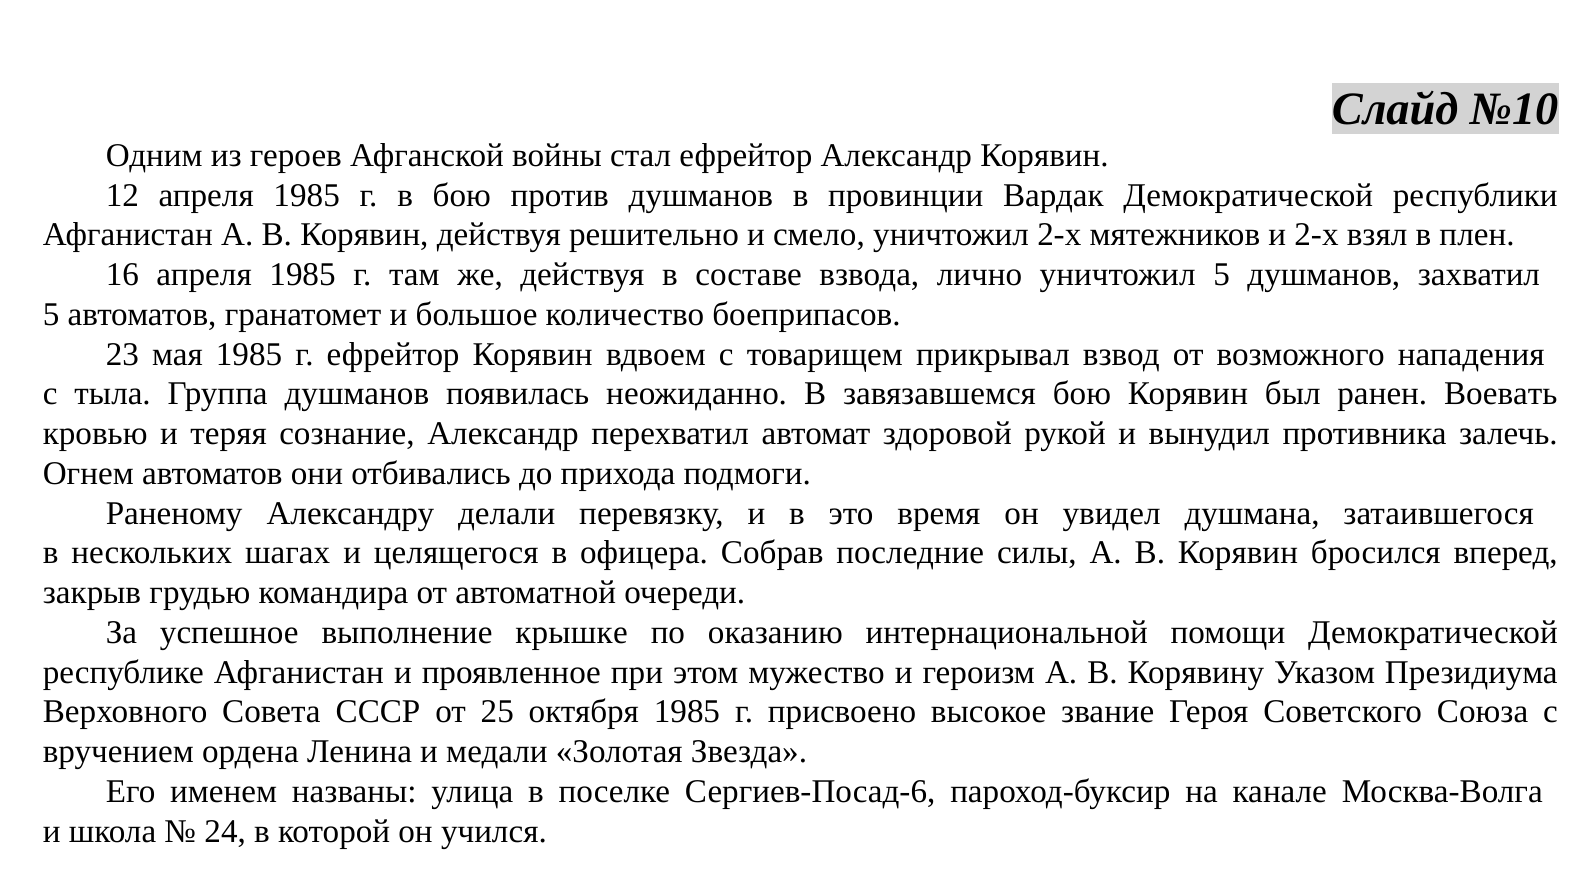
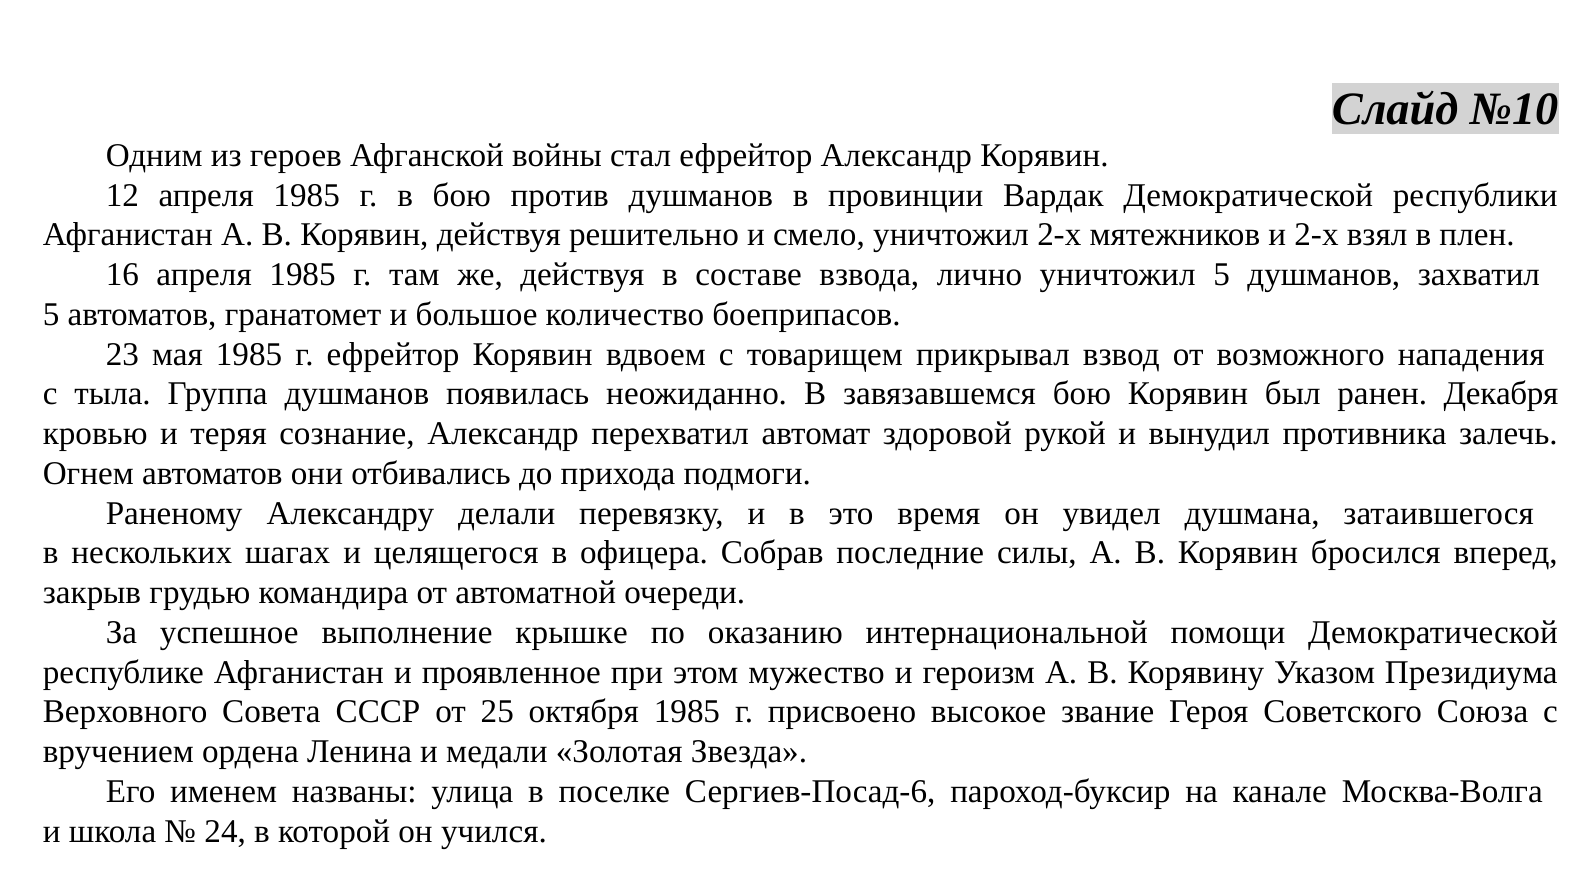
Воевать: Воевать -> Декабря
